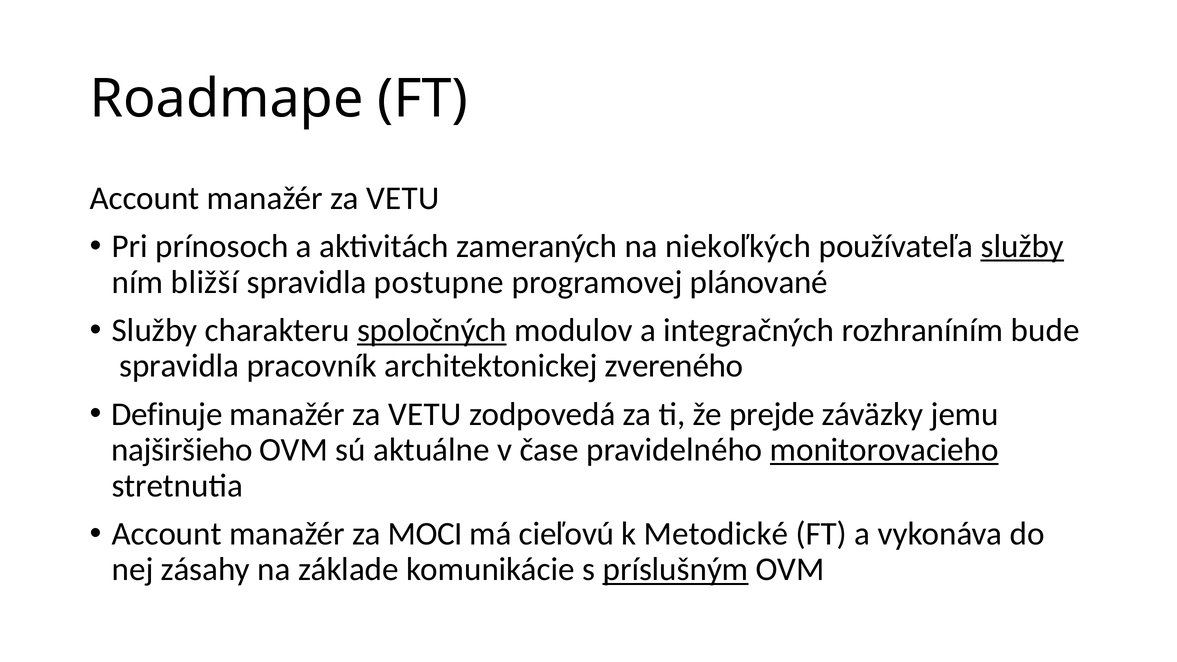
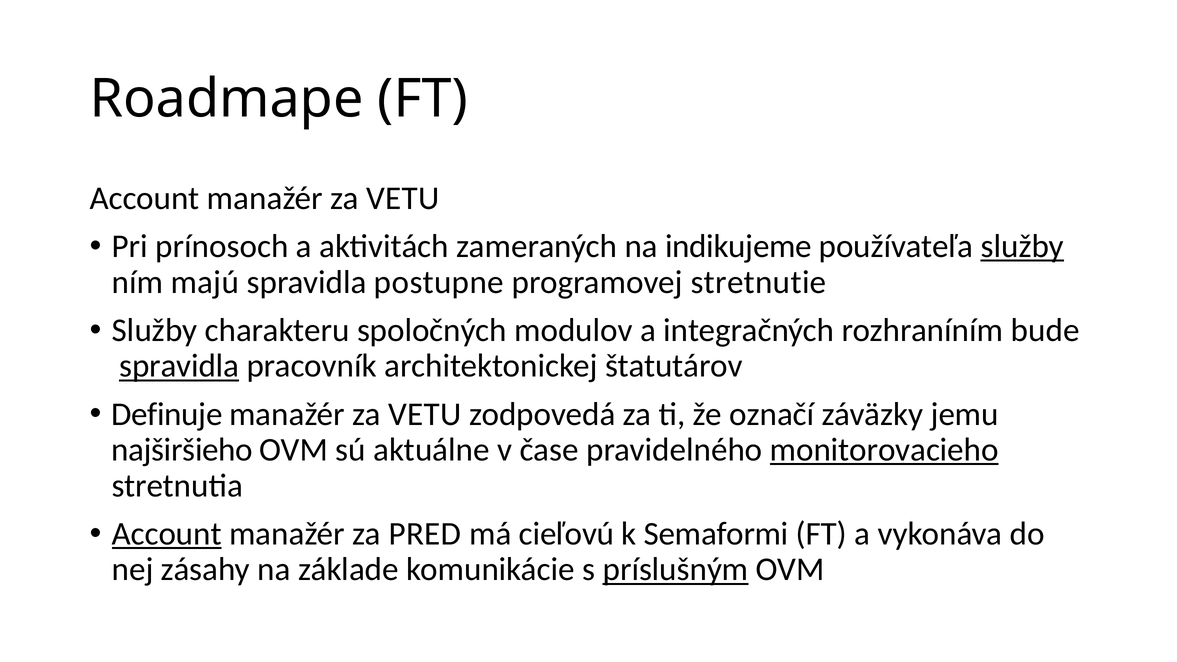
niekoľkých: niekoľkých -> indikujeme
bližší: bližší -> majú
plánované: plánované -> stretnutie
spoločných underline: present -> none
spravidla at (179, 366) underline: none -> present
zvereného: zvereného -> štatutárov
prejde: prejde -> označí
Account at (167, 534) underline: none -> present
MOCI: MOCI -> PRED
Metodické: Metodické -> Semaformi
